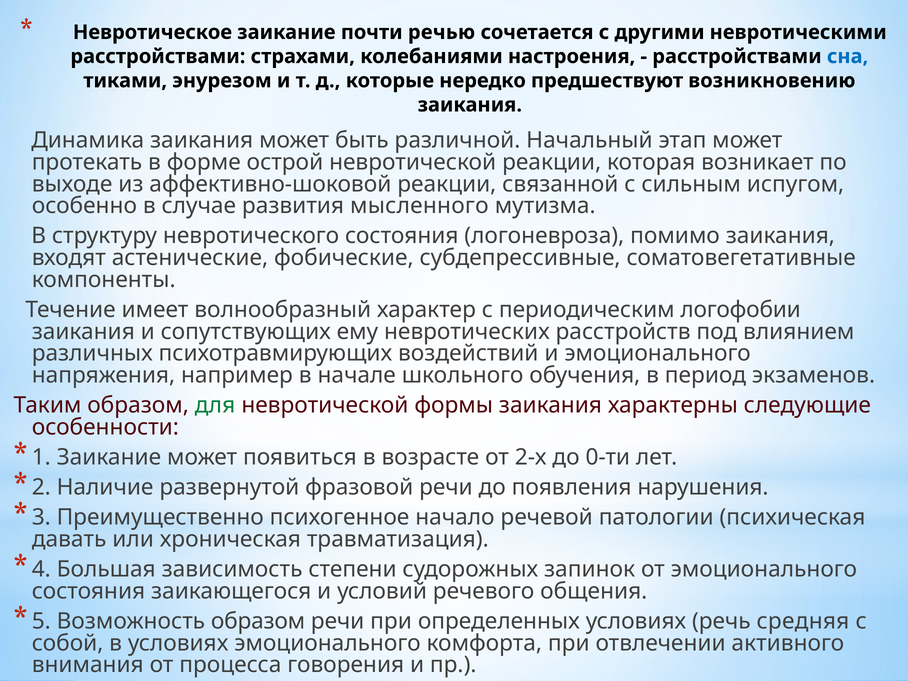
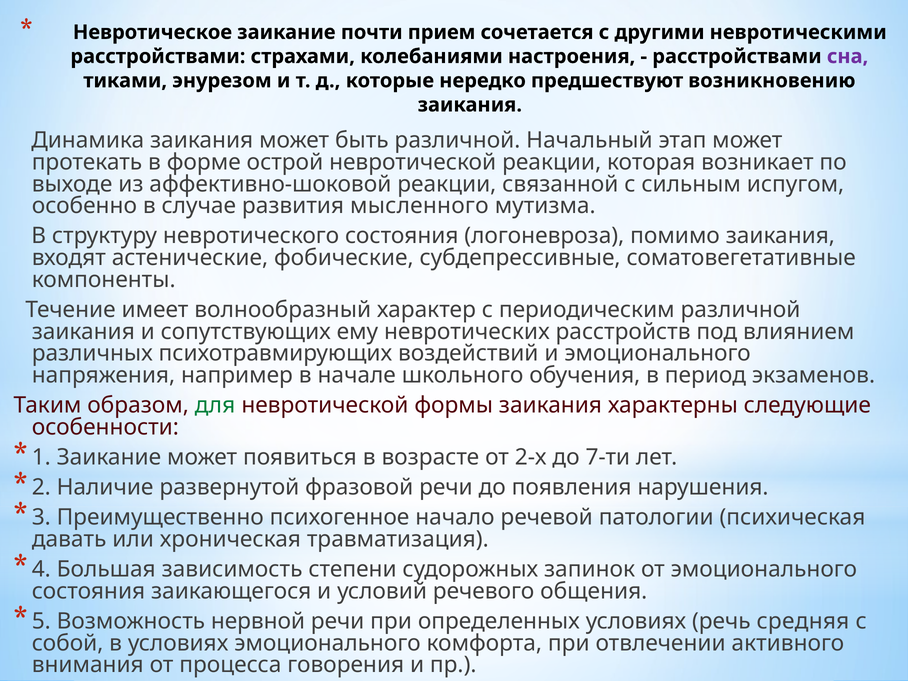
речью: речью -> прием
сна colour: blue -> purple
периодическим логофобии: логофобии -> различной
0-ти: 0-ти -> 7-ти
Возможность образом: образом -> нервной
